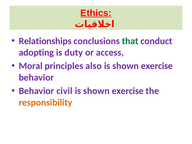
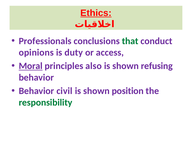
Relationships: Relationships -> Professionals
adopting: adopting -> opinions
Moral underline: none -> present
exercise at (157, 66): exercise -> refusing
exercise at (128, 91): exercise -> position
responsibility colour: orange -> green
